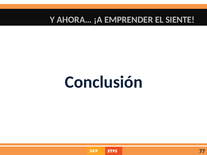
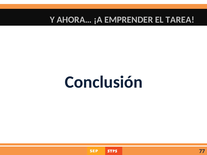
SIENTE: SIENTE -> TAREA
